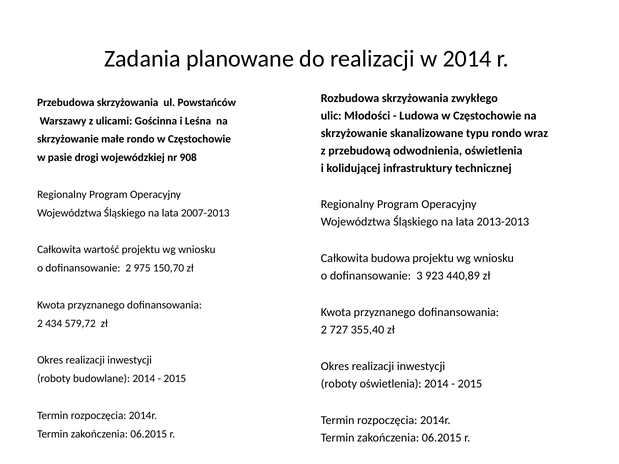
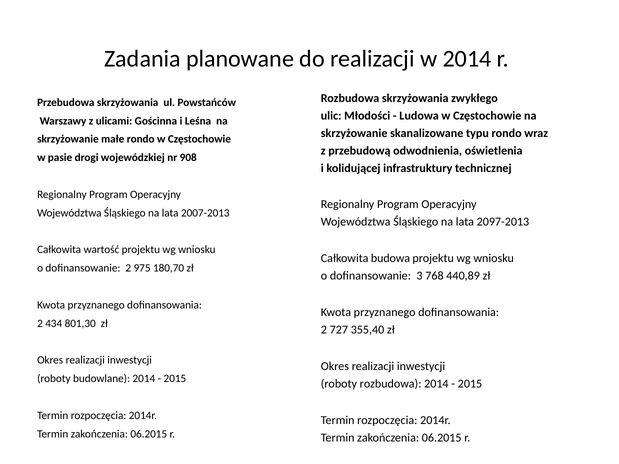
2013-2013: 2013-2013 -> 2097-2013
150,70: 150,70 -> 180,70
923: 923 -> 768
579,72: 579,72 -> 801,30
roboty oświetlenia: oświetlenia -> rozbudowa
